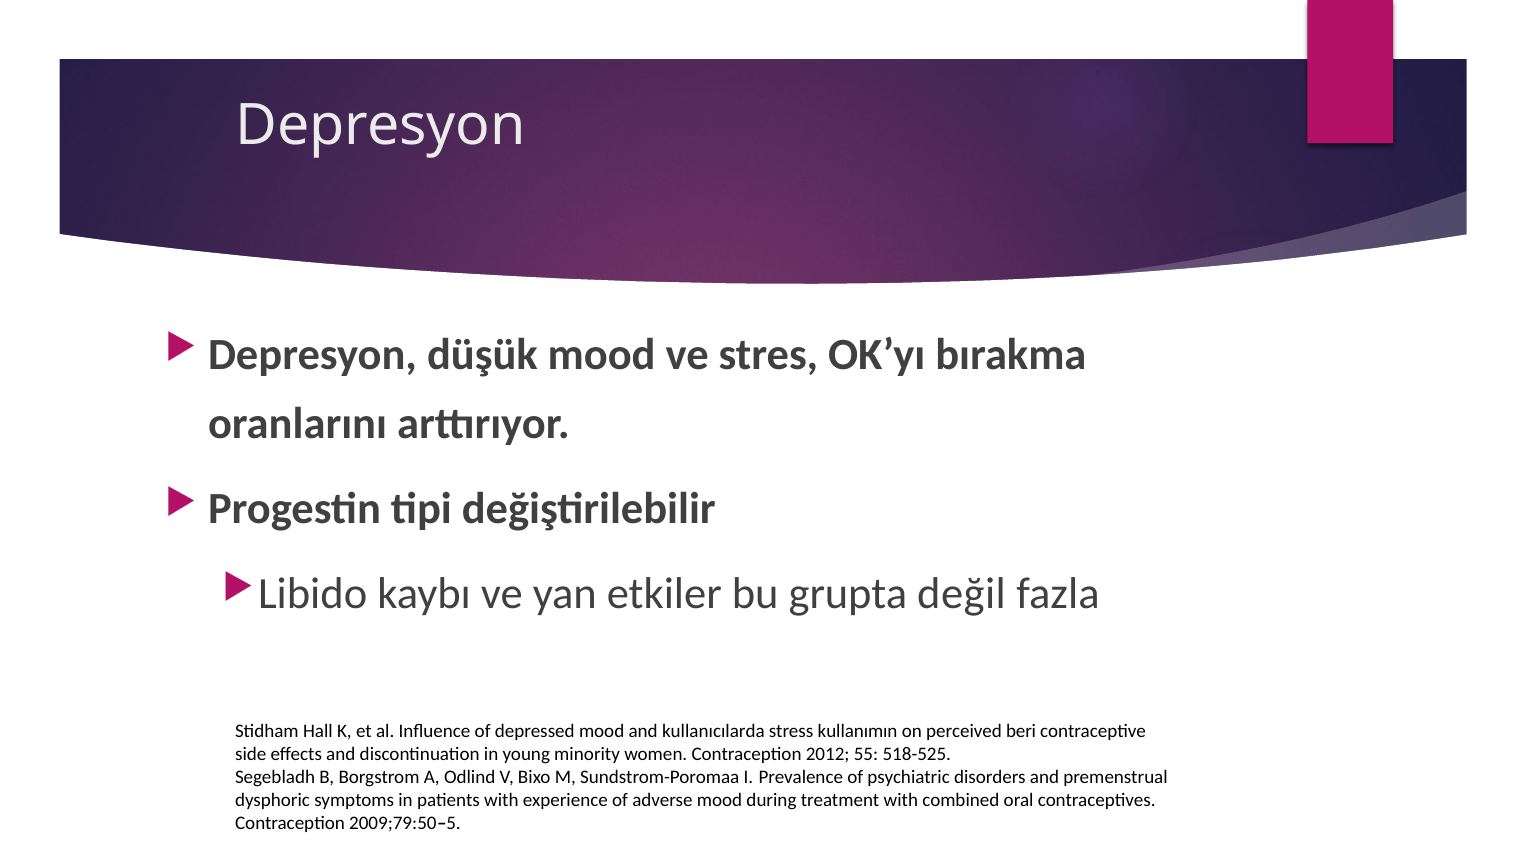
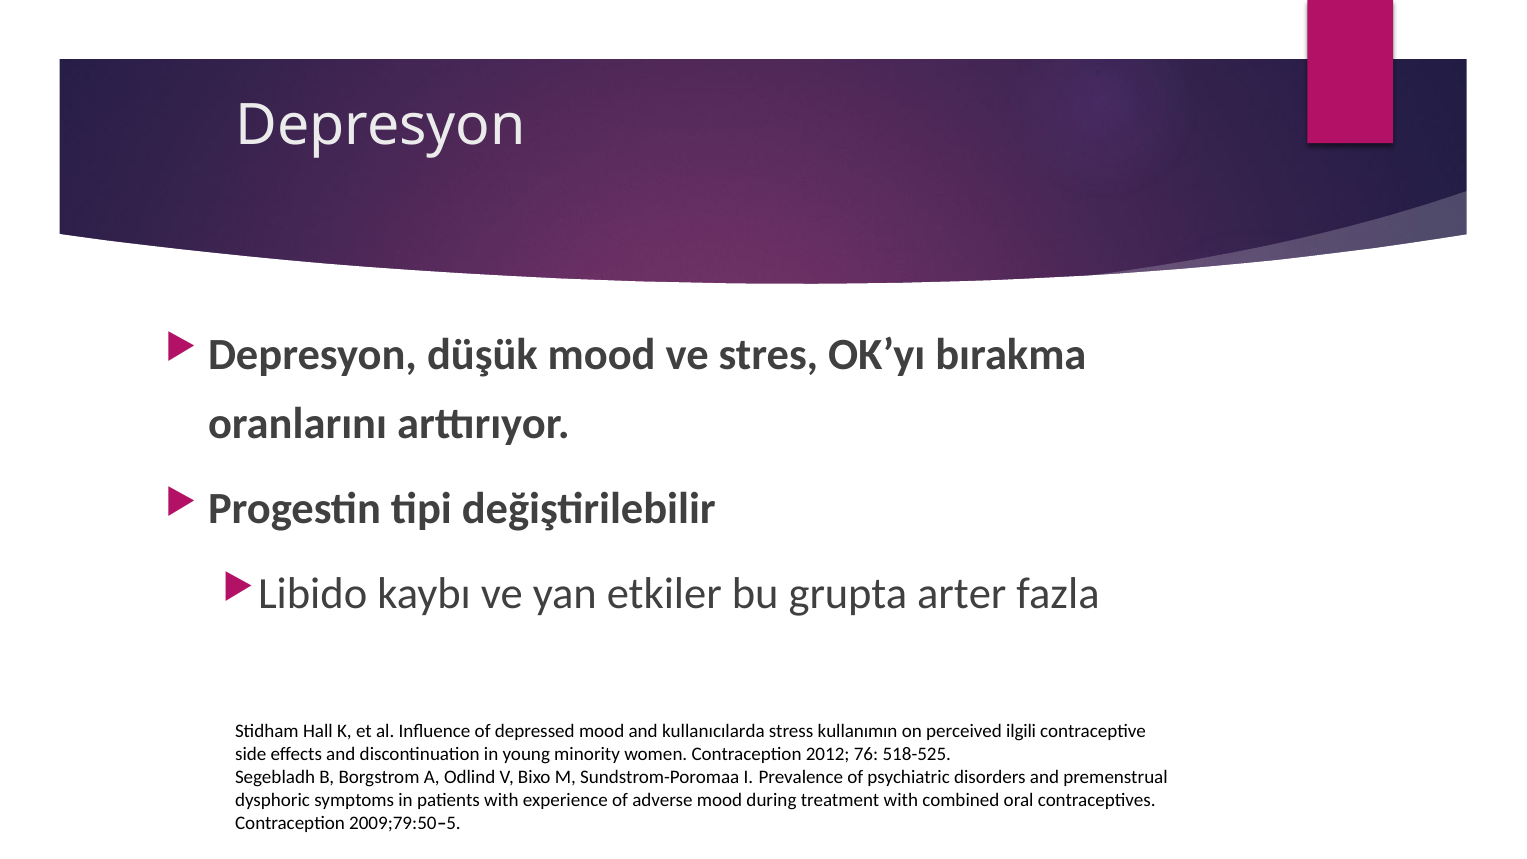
değil: değil -> arter
beri: beri -> ilgili
55: 55 -> 76
